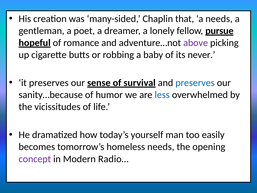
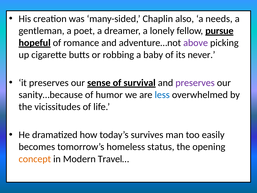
that: that -> also
preserves at (195, 83) colour: blue -> purple
yourself: yourself -> survives
homeless needs: needs -> status
concept colour: purple -> orange
Radio…: Radio… -> Travel…
